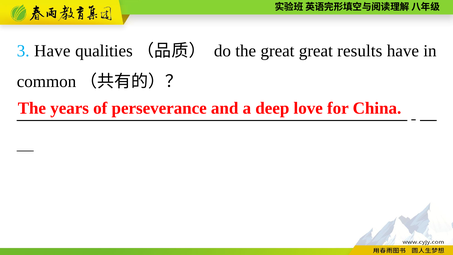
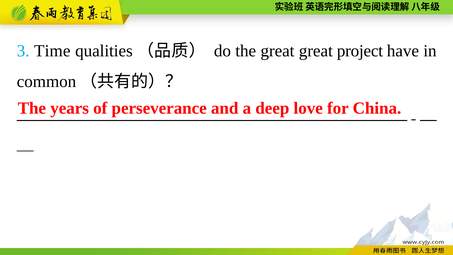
3 Have: Have -> Time
results: results -> project
